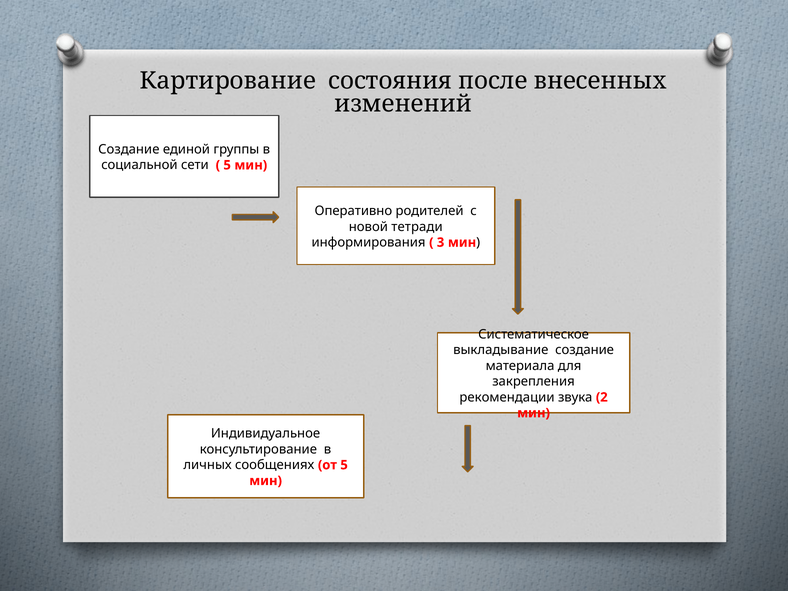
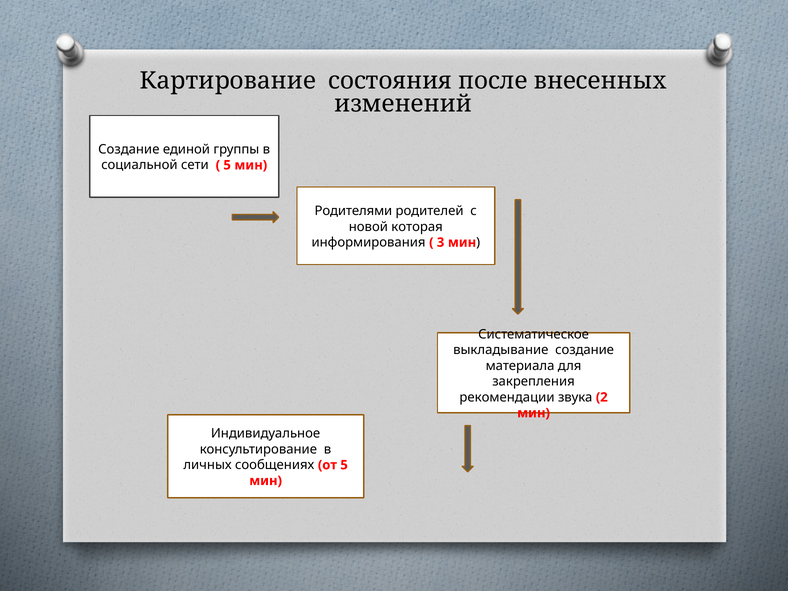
Оперативно: Оперативно -> Родителями
тетради: тетради -> которая
